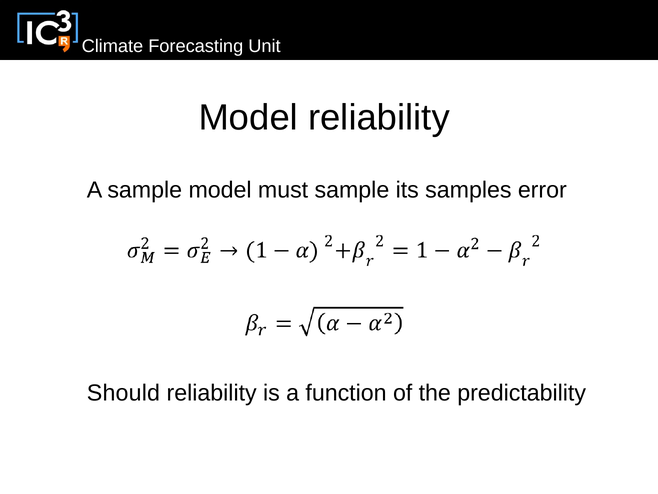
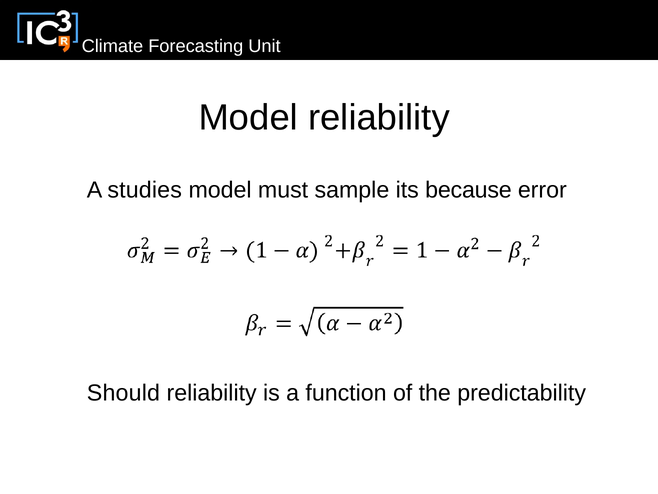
A sample: sample -> studies
samples: samples -> because
